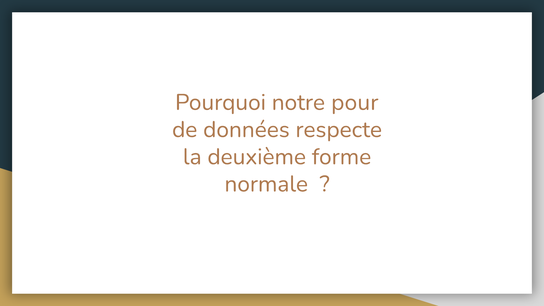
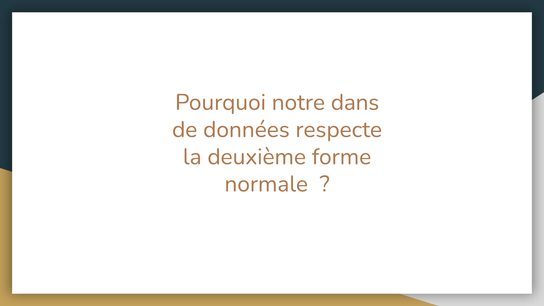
pour: pour -> dans
